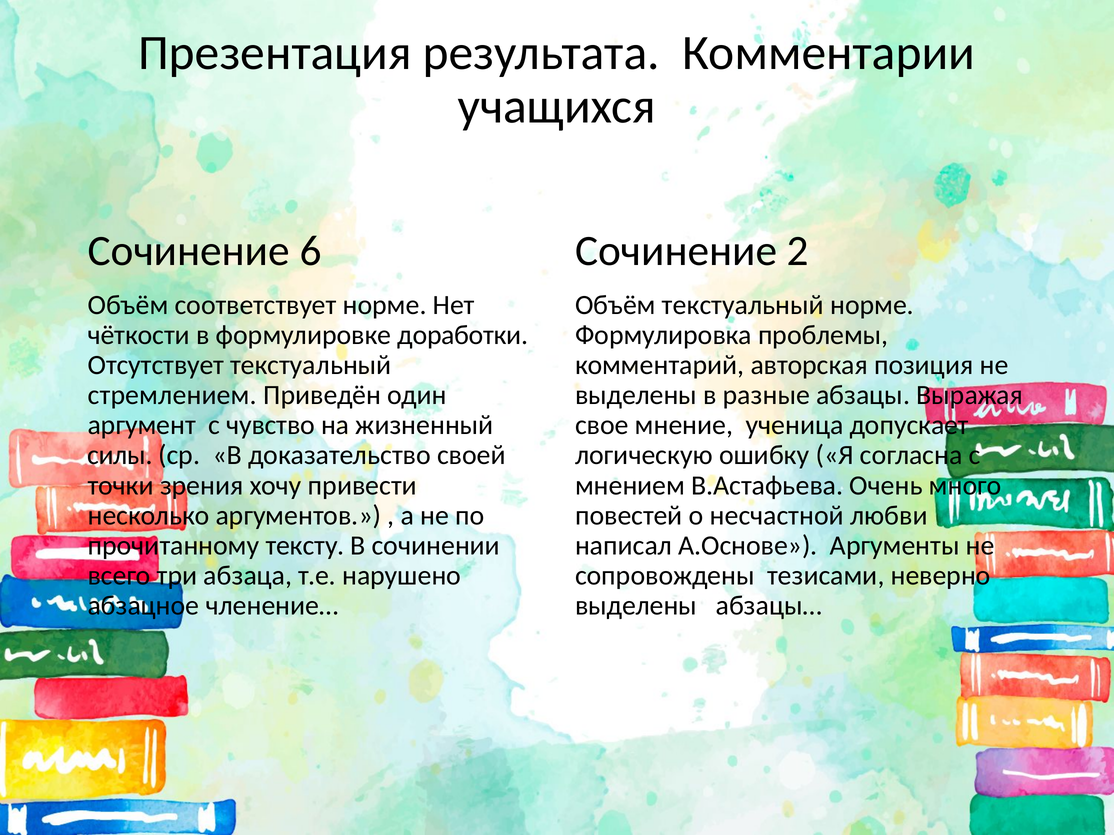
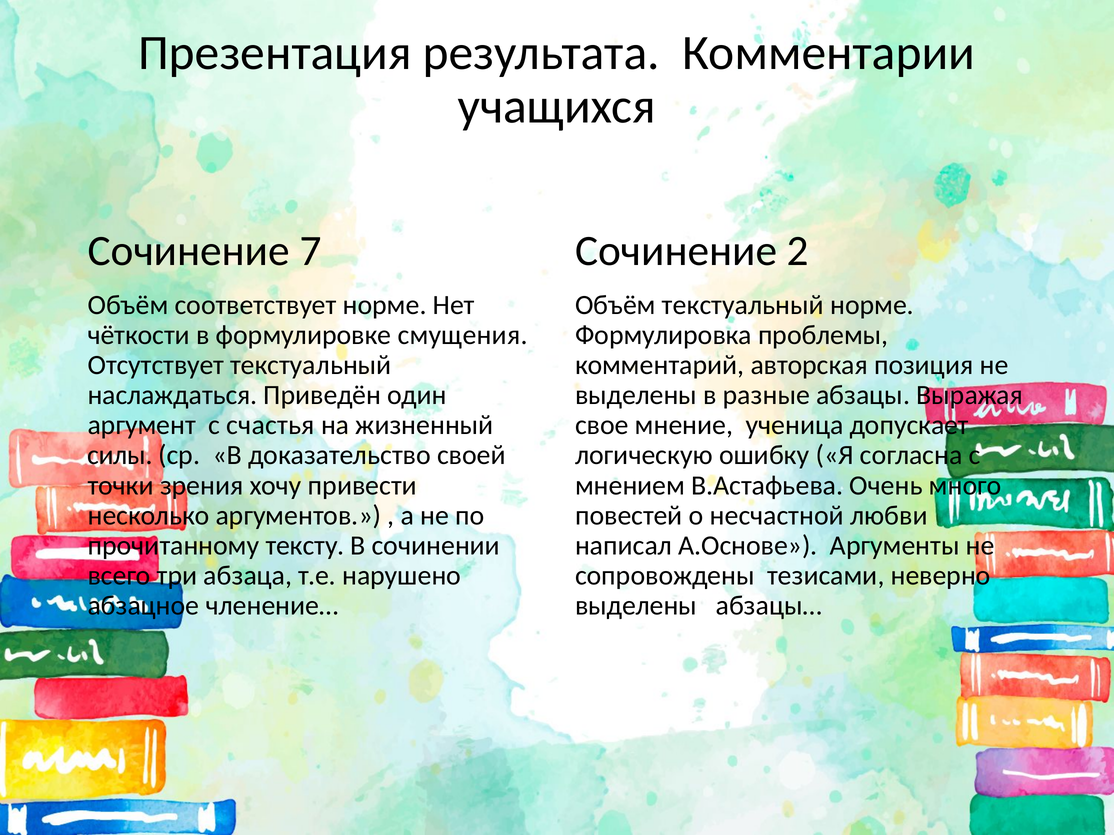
6: 6 -> 7
доработки: доработки -> смущения
стремлением: стремлением -> наслаждаться
чувство: чувство -> счастья
